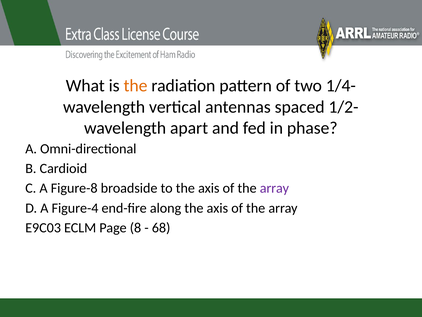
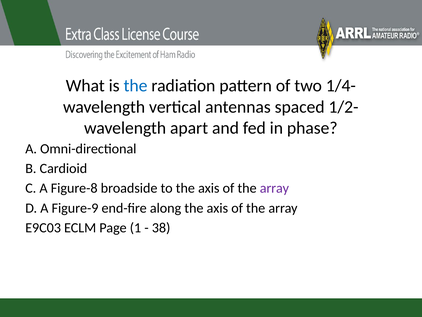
the at (136, 86) colour: orange -> blue
Figure-4: Figure-4 -> Figure-9
8: 8 -> 1
68: 68 -> 38
